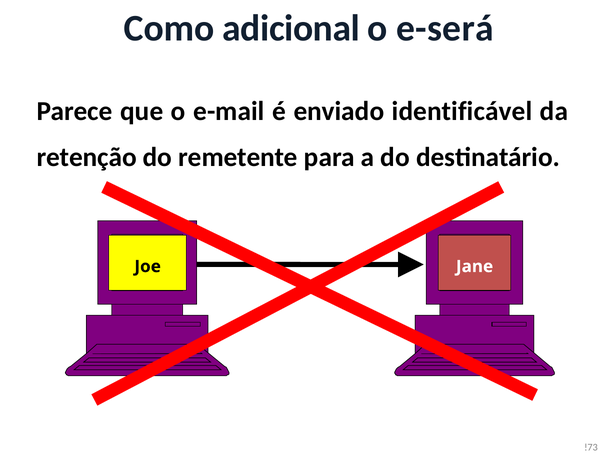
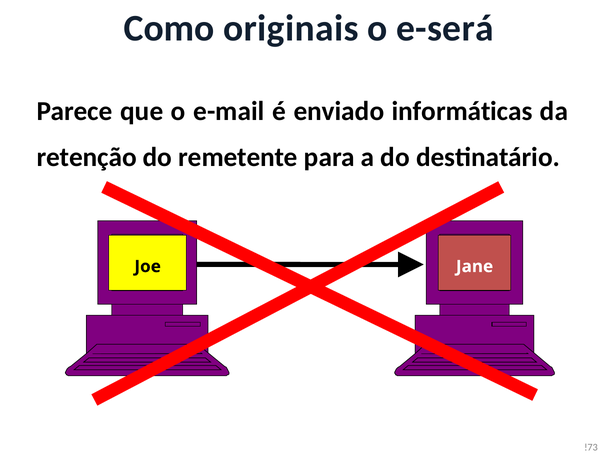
adicional: adicional -> originais
identificável: identificável -> informáticas
